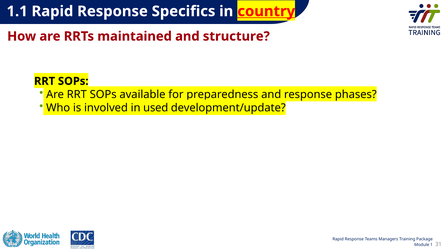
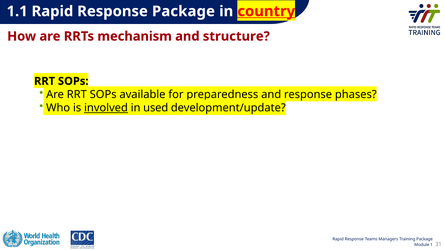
Response Specifics: Specifics -> Package
maintained: maintained -> mechanism
involved underline: none -> present
